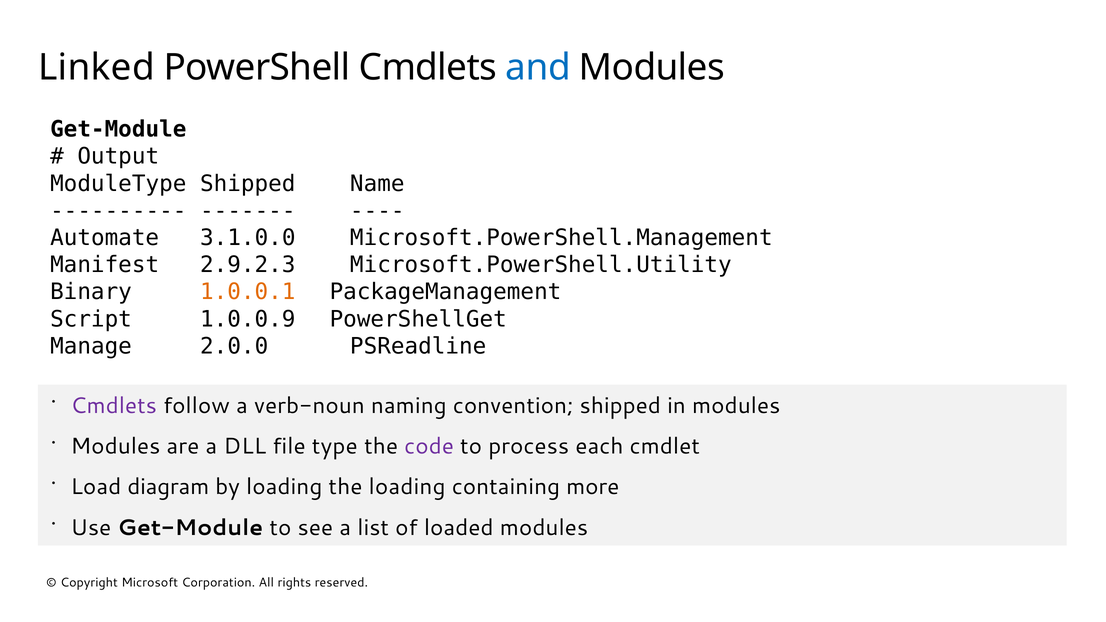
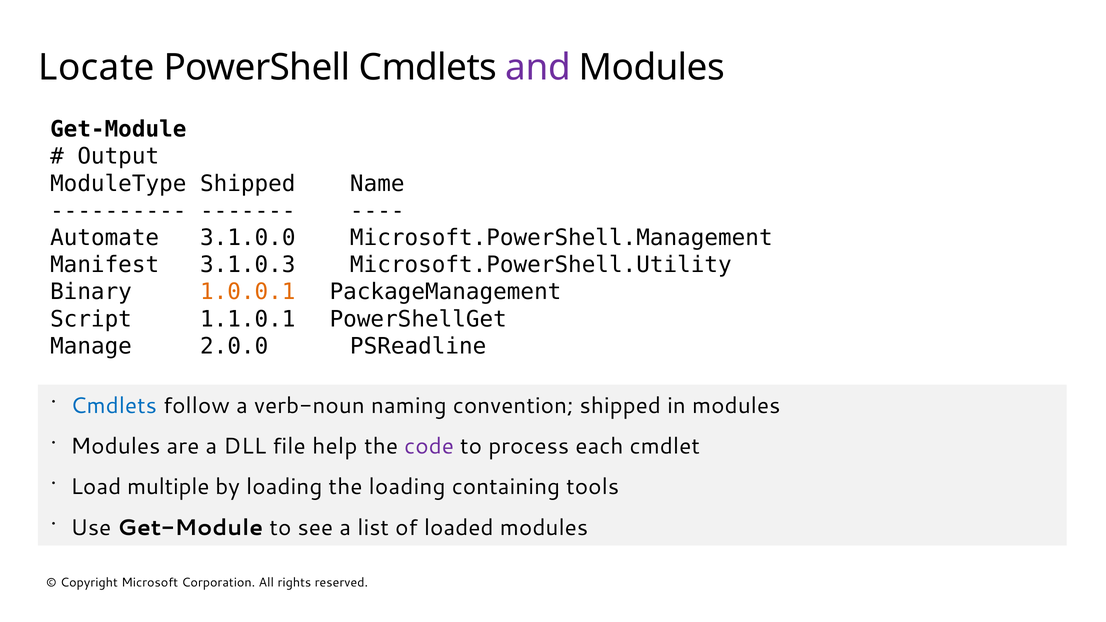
Linked: Linked -> Locate
and colour: blue -> purple
2.9.2.3: 2.9.2.3 -> 3.1.0.3
1.0.0.9: 1.0.0.9 -> 1.1.0.1
Cmdlets at (114, 406) colour: purple -> blue
type: type -> help
diagram: diagram -> multiple
more: more -> tools
